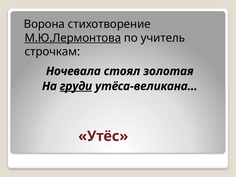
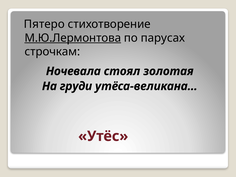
Ворона: Ворона -> Пятеро
учитель: учитель -> парусах
груди underline: present -> none
